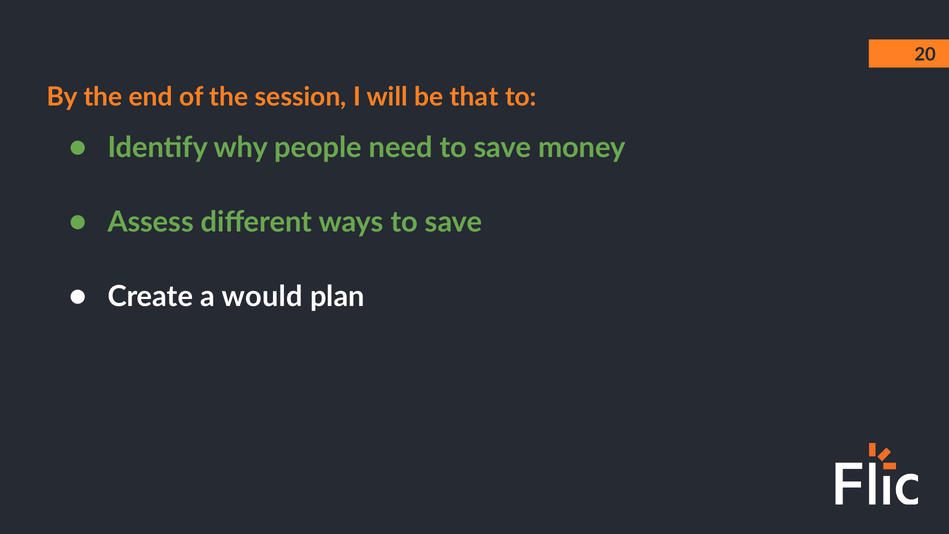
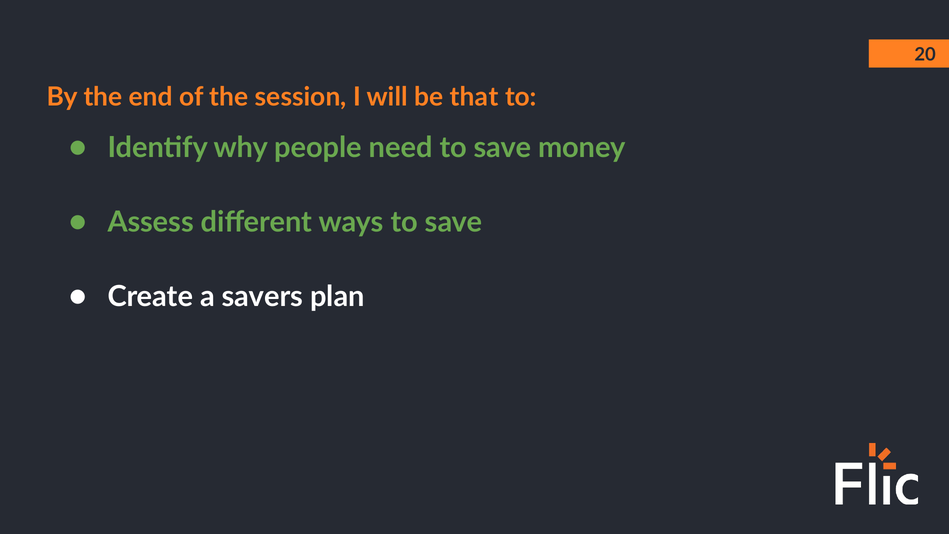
would: would -> savers
